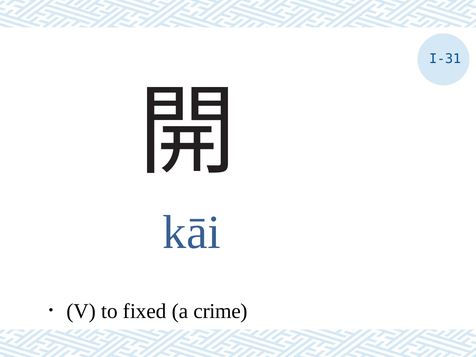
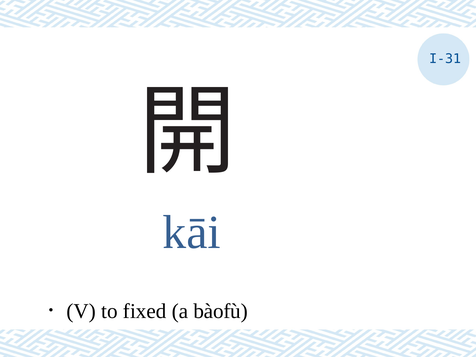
crime: crime -> bàofù
